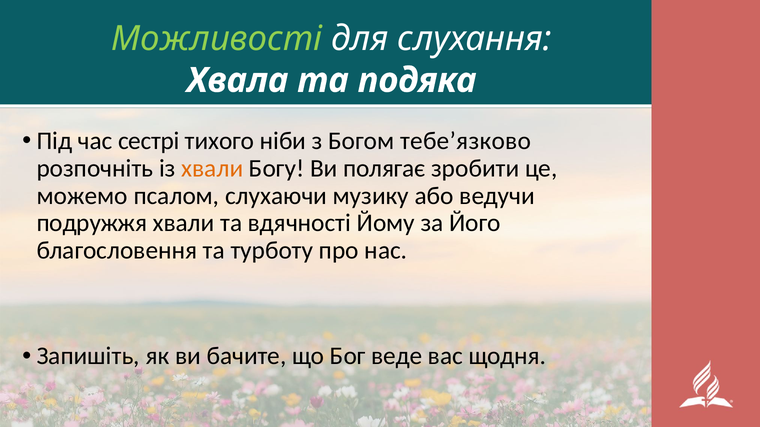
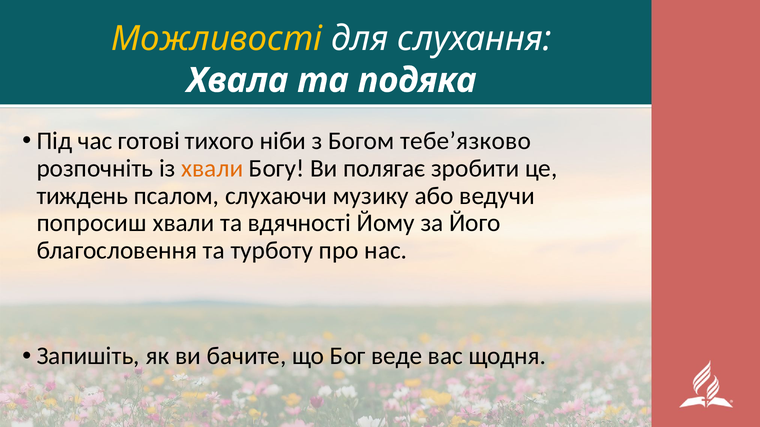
Можливості colour: light green -> yellow
сестрі: сестрі -> готові
можемо: можемо -> тиждень
подружжя: подружжя -> попросиш
